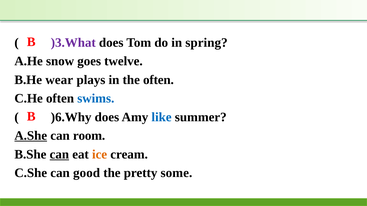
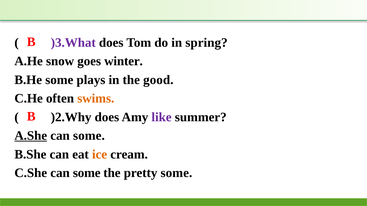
twelve: twelve -> winter
B.He wear: wear -> some
the often: often -> good
swims colour: blue -> orange
)6.Why: )6.Why -> )2.Why
like colour: blue -> purple
room at (89, 136): room -> some
can at (59, 155) underline: present -> none
C.She can good: good -> some
